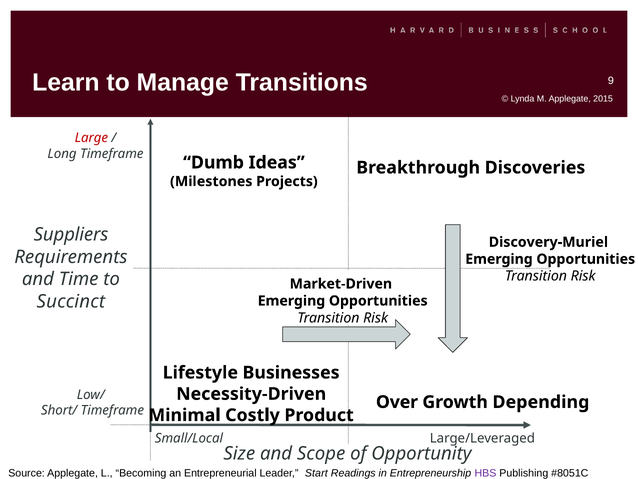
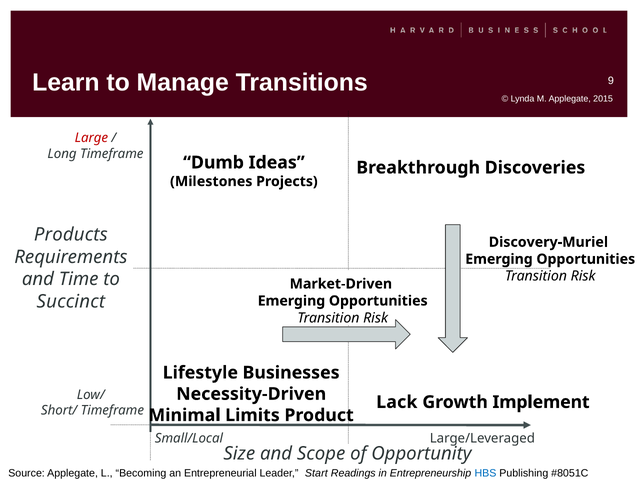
Suppliers: Suppliers -> Products
Over: Over -> Lack
Depending: Depending -> Implement
Costly: Costly -> Limits
HBS colour: purple -> blue
